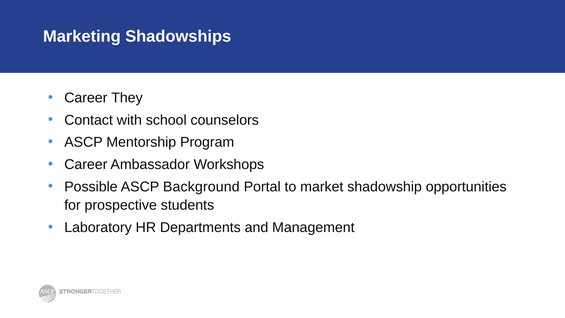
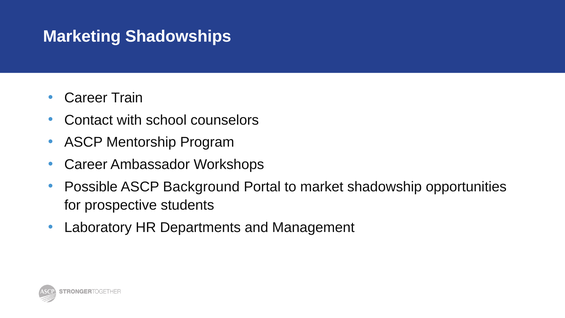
They: They -> Train
